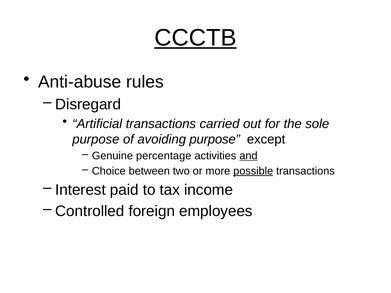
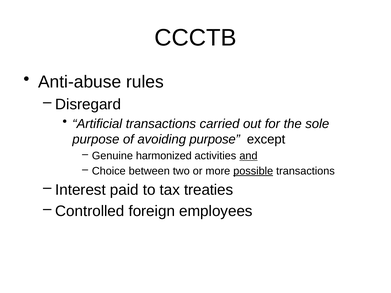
CCCTB underline: present -> none
percentage: percentage -> harmonized
income: income -> treaties
